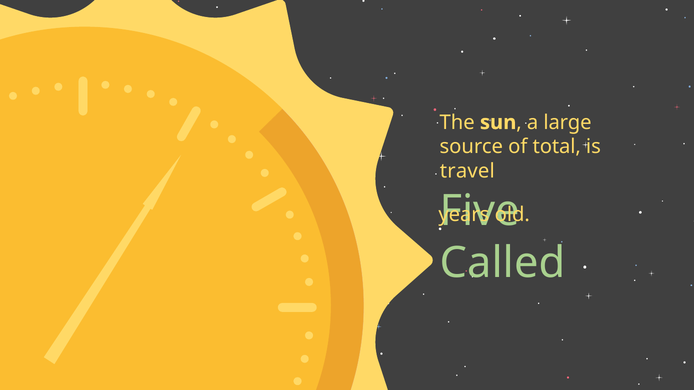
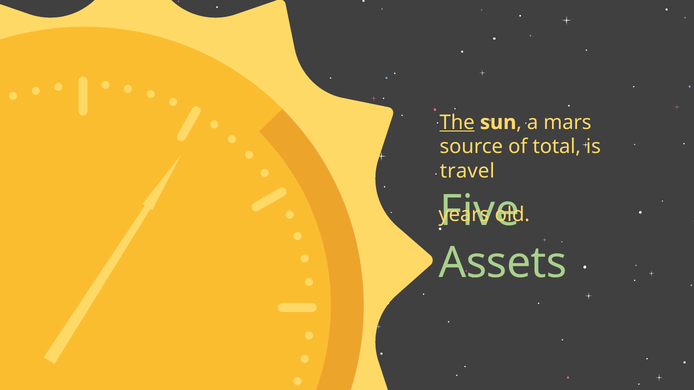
The underline: none -> present
large: large -> mars
Called: Called -> Assets
